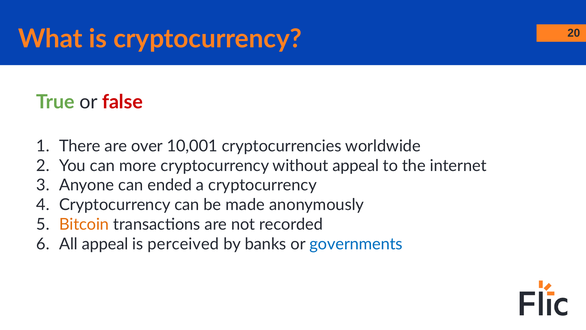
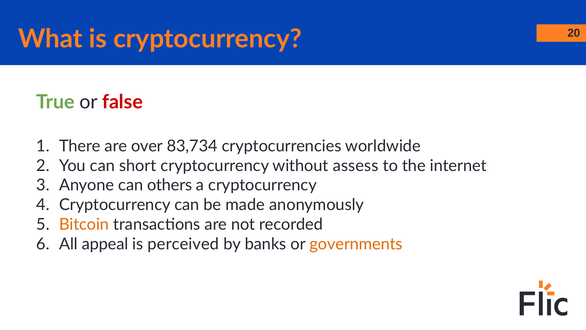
10,001: 10,001 -> 83,734
more: more -> short
without appeal: appeal -> assess
ended: ended -> others
governments colour: blue -> orange
